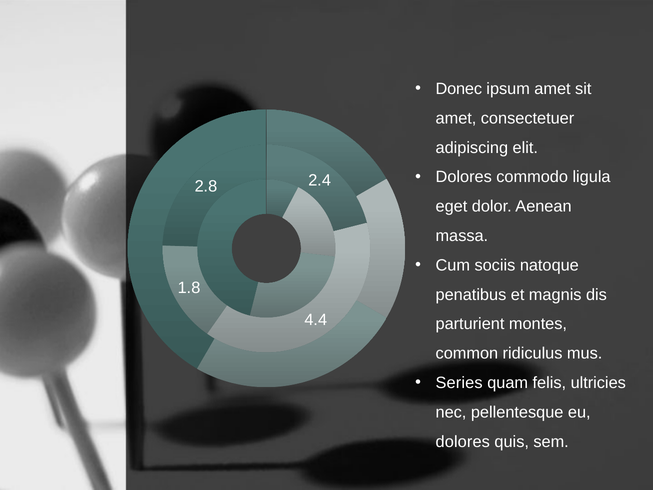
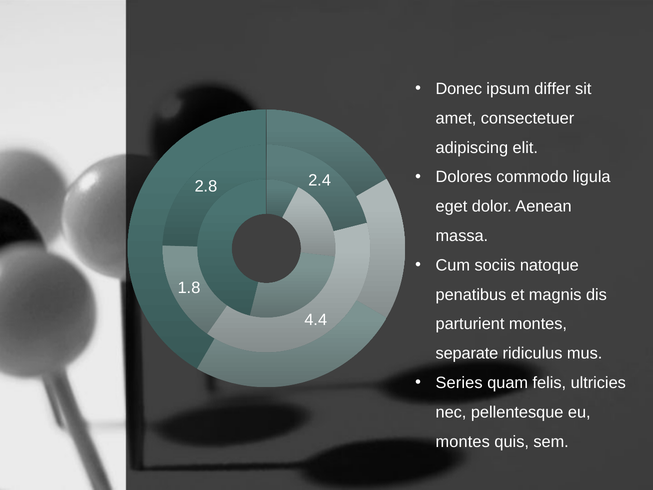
ipsum amet: amet -> differ
common: common -> separate
dolores at (463, 441): dolores -> montes
